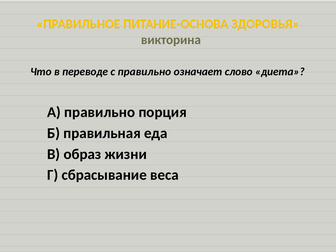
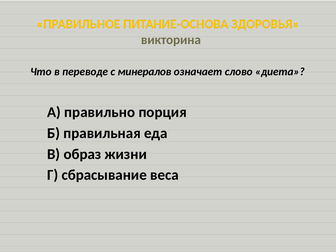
с правильно: правильно -> минералов
